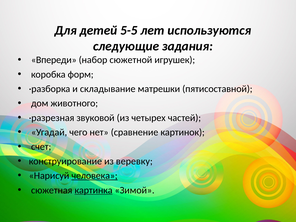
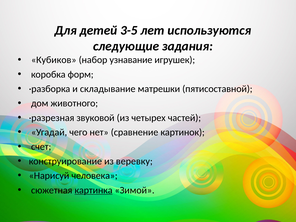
5-5: 5-5 -> 3-5
Впереди: Впереди -> Кубиков
сюжетной: сюжетной -> узнавание
человека underline: present -> none
